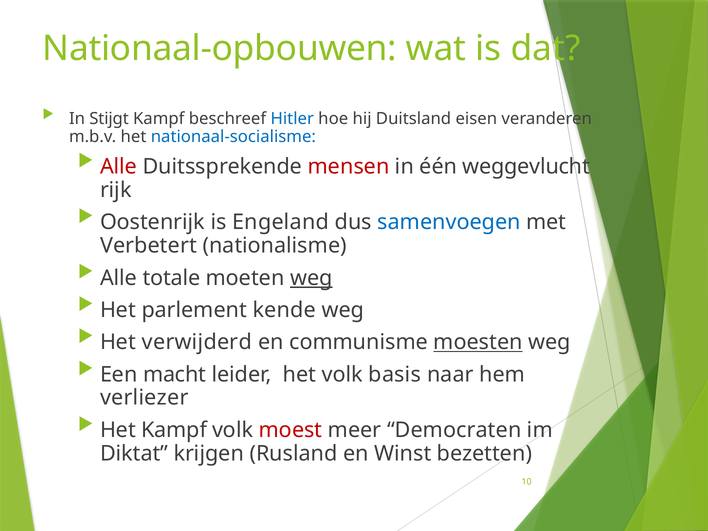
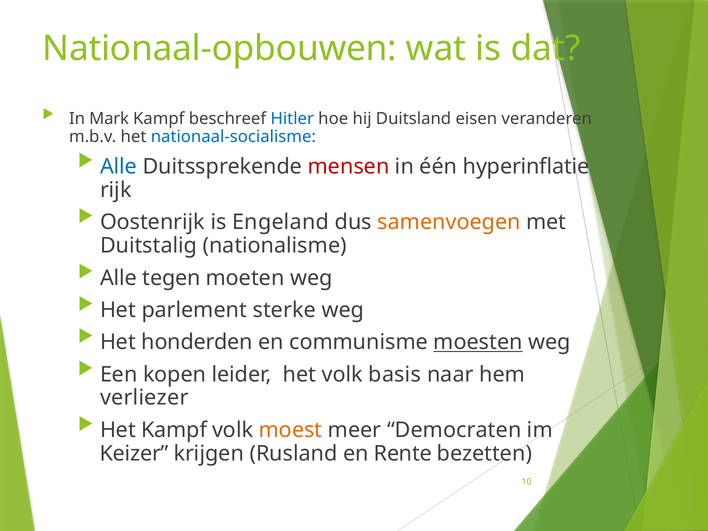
Stijgt: Stijgt -> Mark
Alle at (119, 167) colour: red -> blue
weggevlucht: weggevlucht -> hyperinflatie
samenvoegen colour: blue -> orange
Verbetert: Verbetert -> Duitstalig
totale: totale -> tegen
weg at (311, 278) underline: present -> none
kende: kende -> sterke
verwijderd: verwijderd -> honderden
macht: macht -> kopen
moest colour: red -> orange
Diktat: Diktat -> Keizer
Winst: Winst -> Rente
